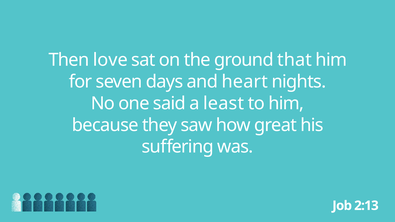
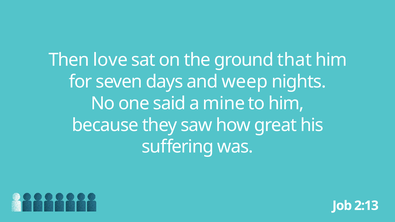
heart: heart -> weep
least: least -> mine
